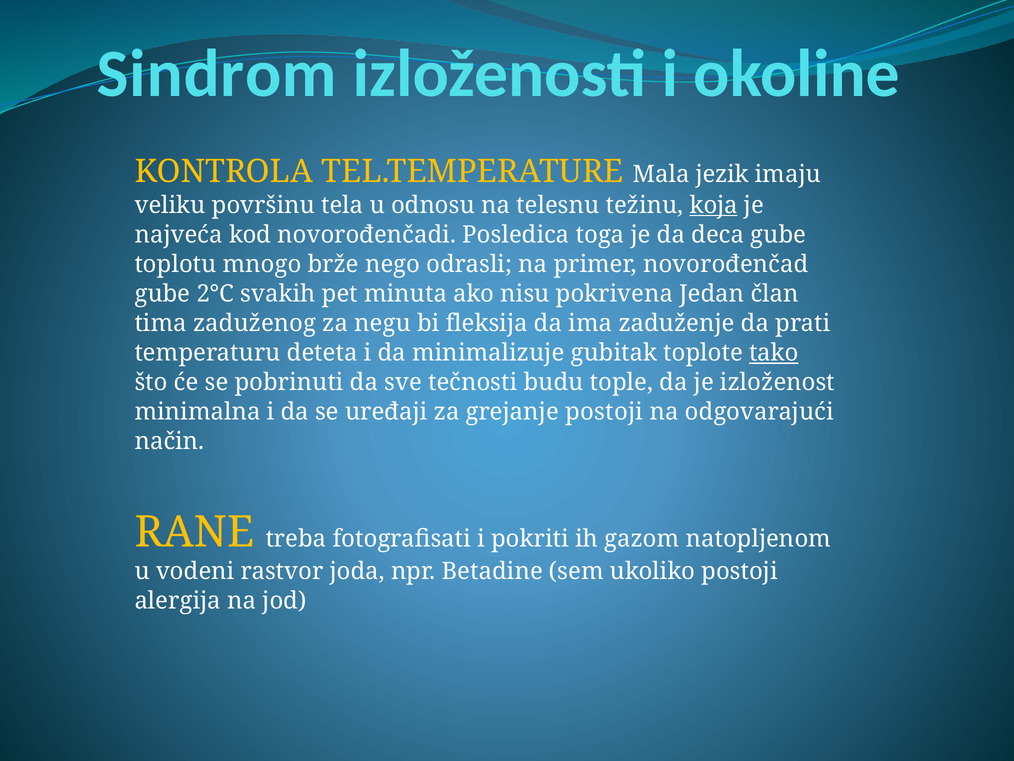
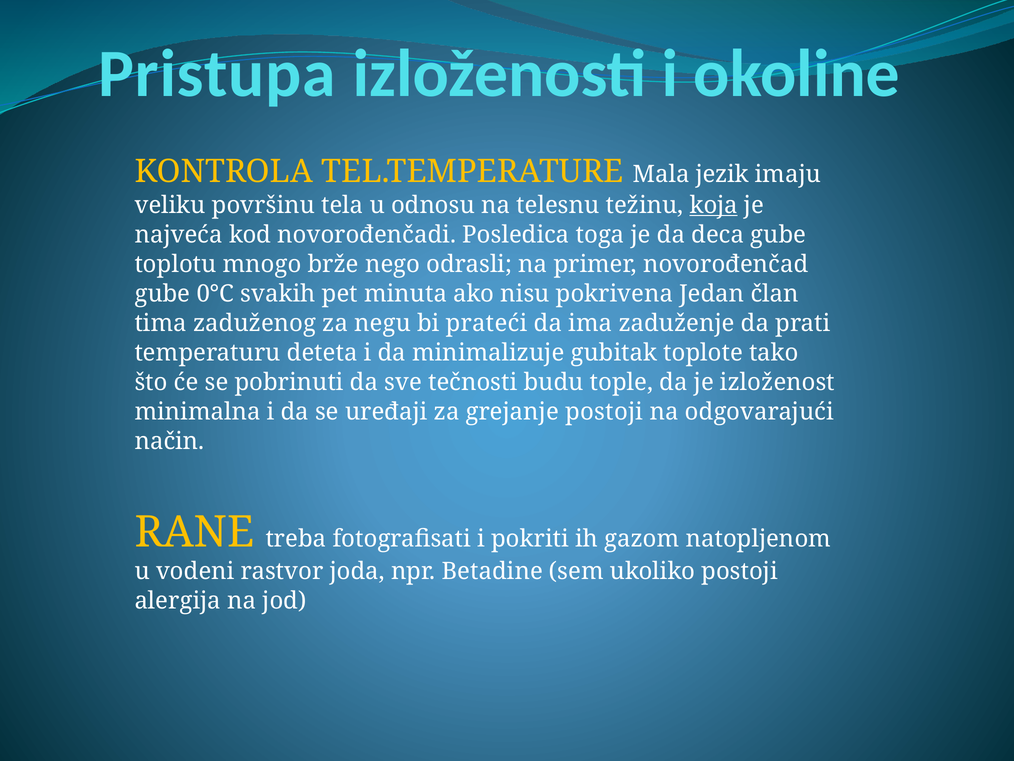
Sindrom: Sindrom -> Pristupa
2°C: 2°C -> 0°C
fleksija: fleksija -> prateći
tako underline: present -> none
